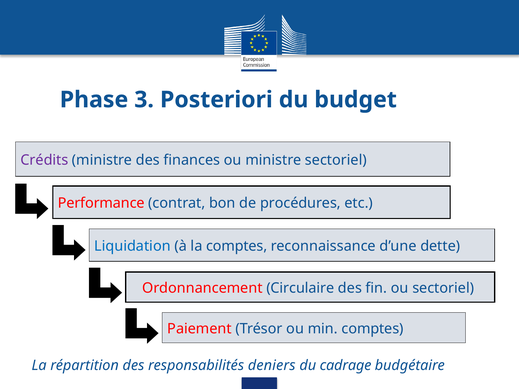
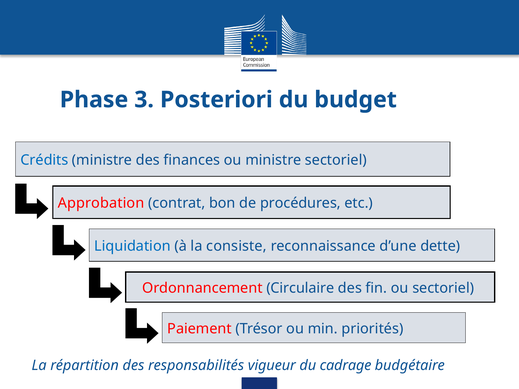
Crédits colour: purple -> blue
Performance: Performance -> Approbation
la comptes: comptes -> consiste
min comptes: comptes -> priorités
deniers: deniers -> vigueur
